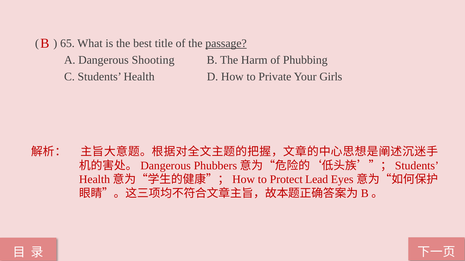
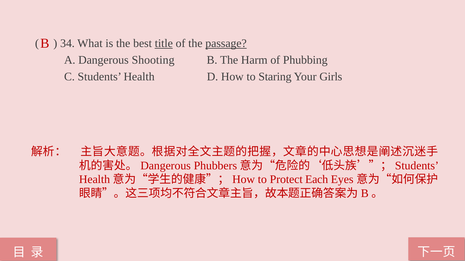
65: 65 -> 34
title underline: none -> present
Private: Private -> Staring
Lead: Lead -> Each
